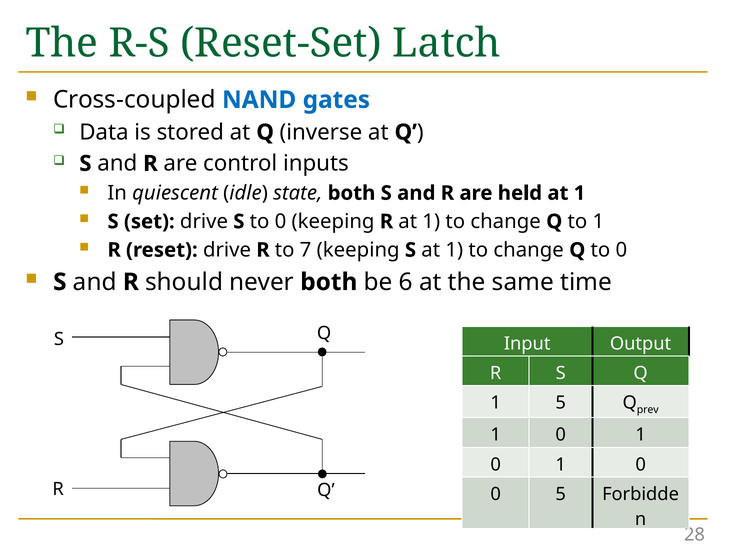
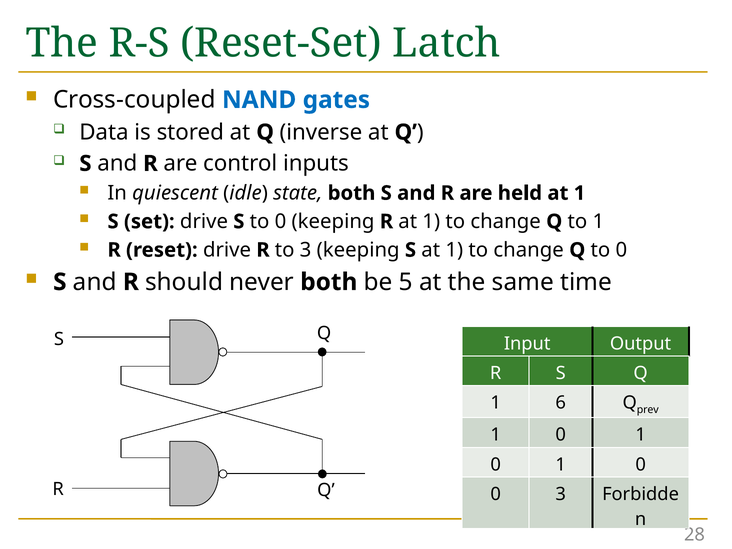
to 7: 7 -> 3
6: 6 -> 5
1 5: 5 -> 6
0 5: 5 -> 3
